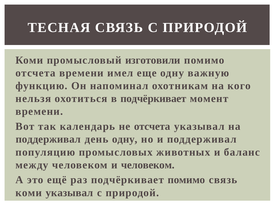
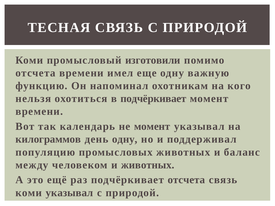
не отсчета: отсчета -> момент
поддерживал at (48, 139): поддерживал -> килограммов
и человеком: человеком -> животных
подчёркивает помимо: помимо -> отсчета
